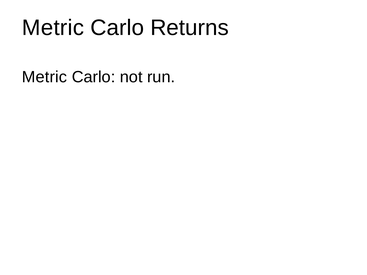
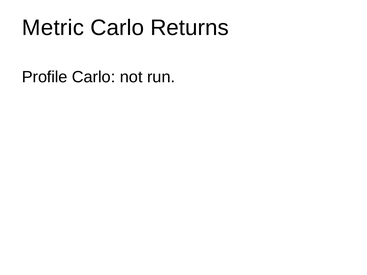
Metric at (45, 77): Metric -> Profile
